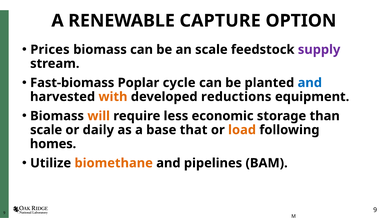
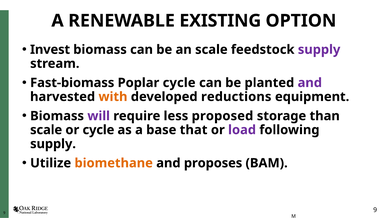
CAPTURE: CAPTURE -> EXISTING
Prices: Prices -> Invest
and at (310, 83) colour: blue -> purple
will colour: orange -> purple
economic: economic -> proposed
or daily: daily -> cycle
load colour: orange -> purple
homes at (53, 144): homes -> supply
pipelines: pipelines -> proposes
